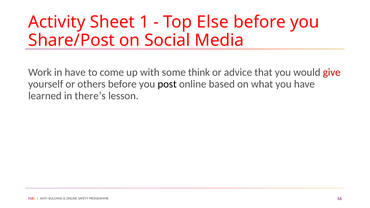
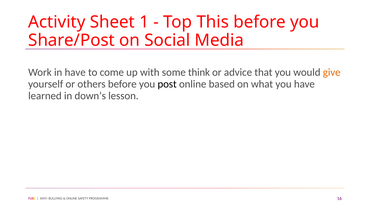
Else: Else -> This
give colour: red -> orange
there’s: there’s -> down’s
